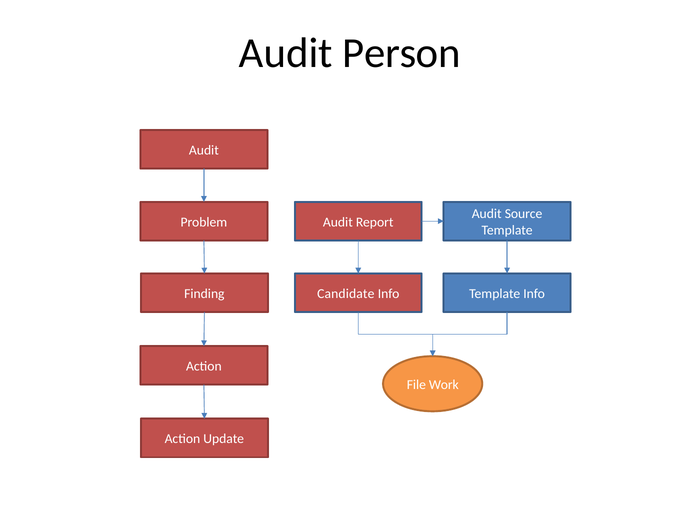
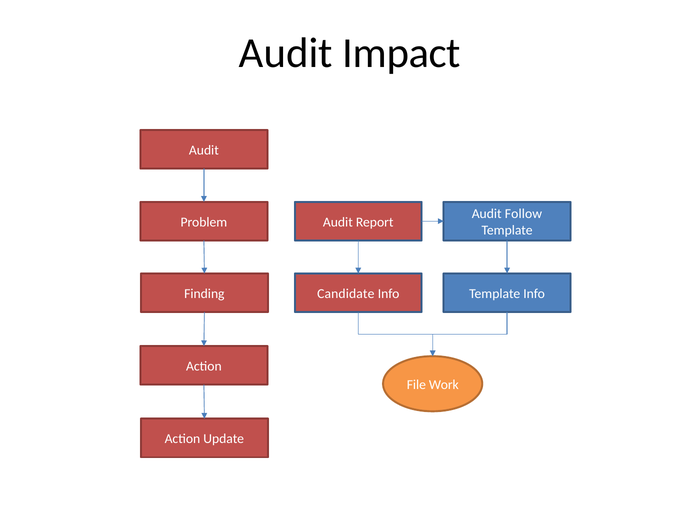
Person: Person -> Impact
Source: Source -> Follow
